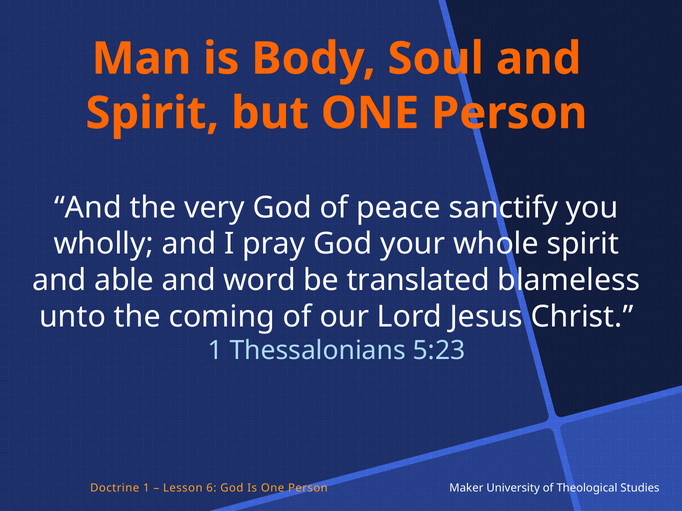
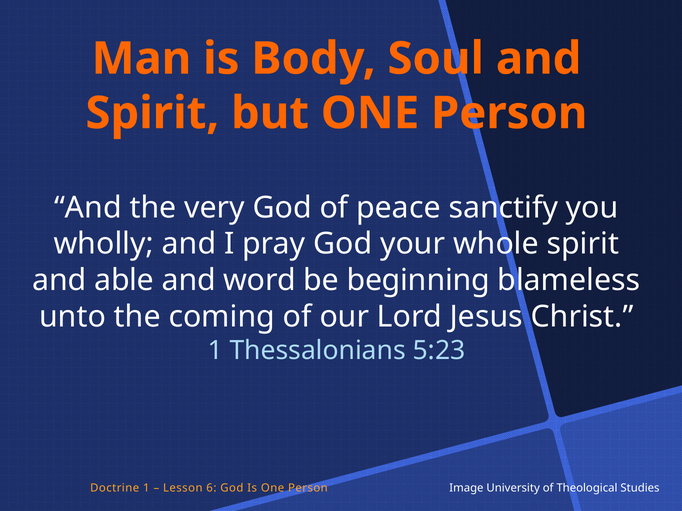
translated: translated -> beginning
Maker: Maker -> Image
